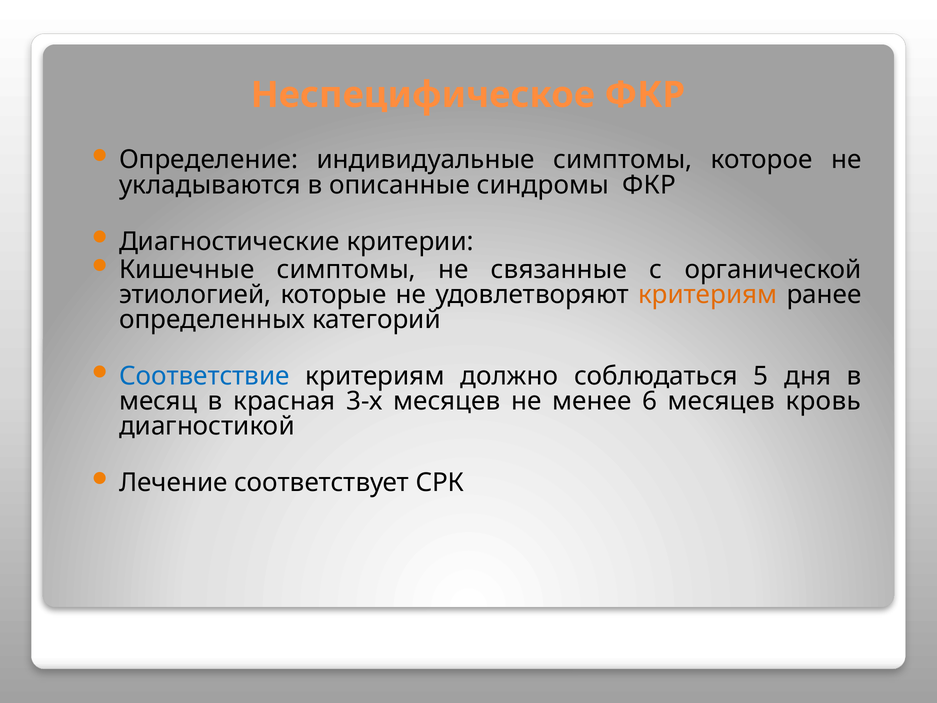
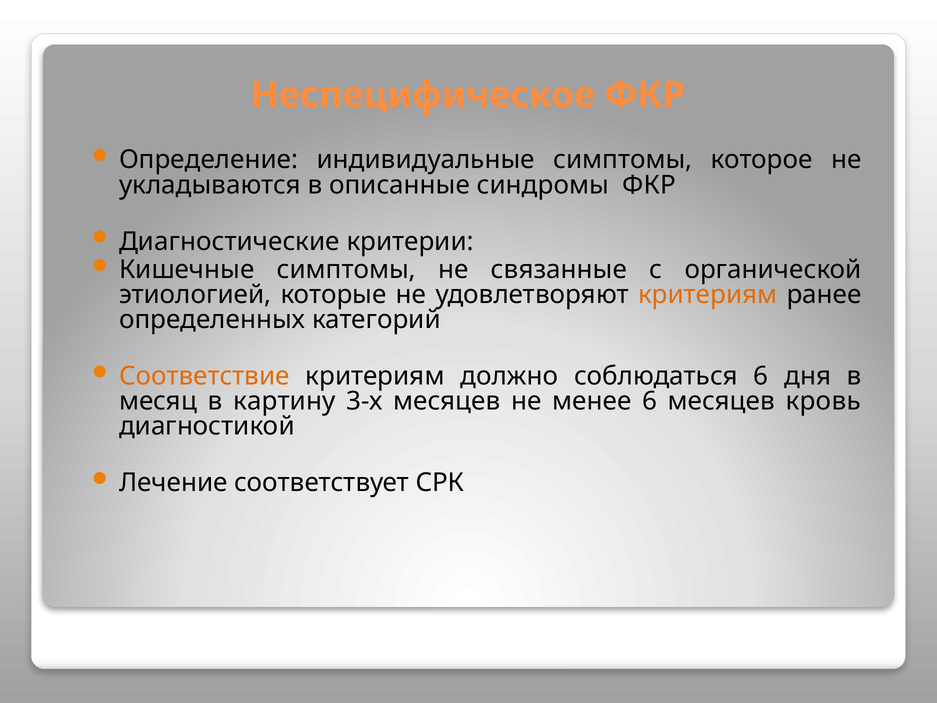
Соответствие colour: blue -> orange
соблюдаться 5: 5 -> 6
красная: красная -> картину
